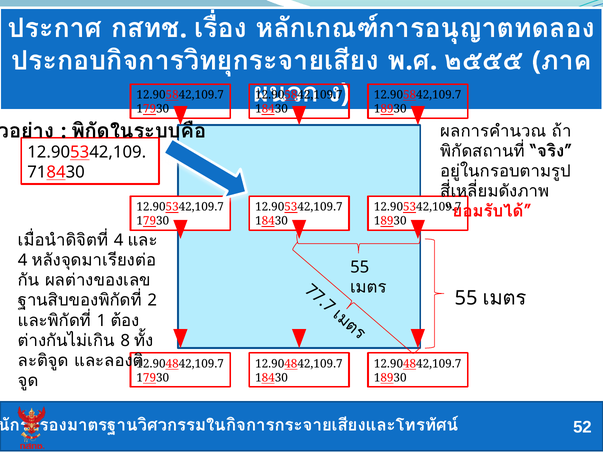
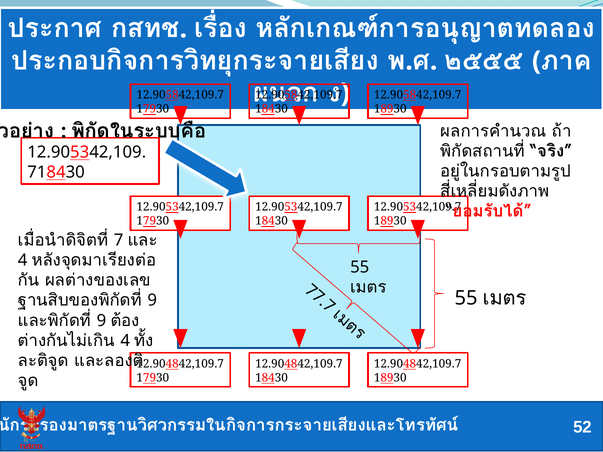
4 at (119, 240): 4 -> 7
2 at (152, 301): 2 -> 9
1 at (101, 321): 1 -> 9
8 at (125, 341): 8 -> 4
